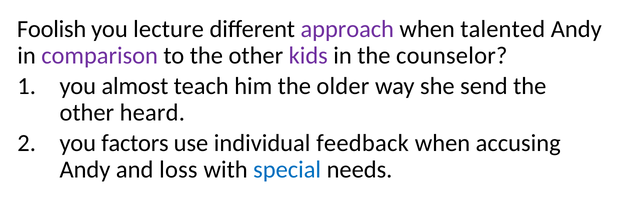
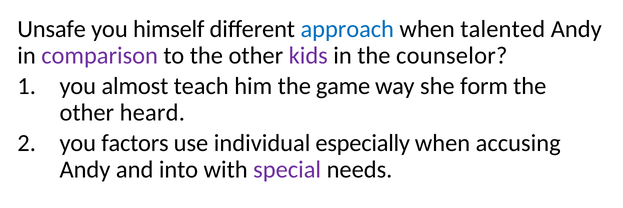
Foolish: Foolish -> Unsafe
lecture: lecture -> himself
approach colour: purple -> blue
older: older -> game
send: send -> form
feedback: feedback -> especially
loss: loss -> into
special colour: blue -> purple
